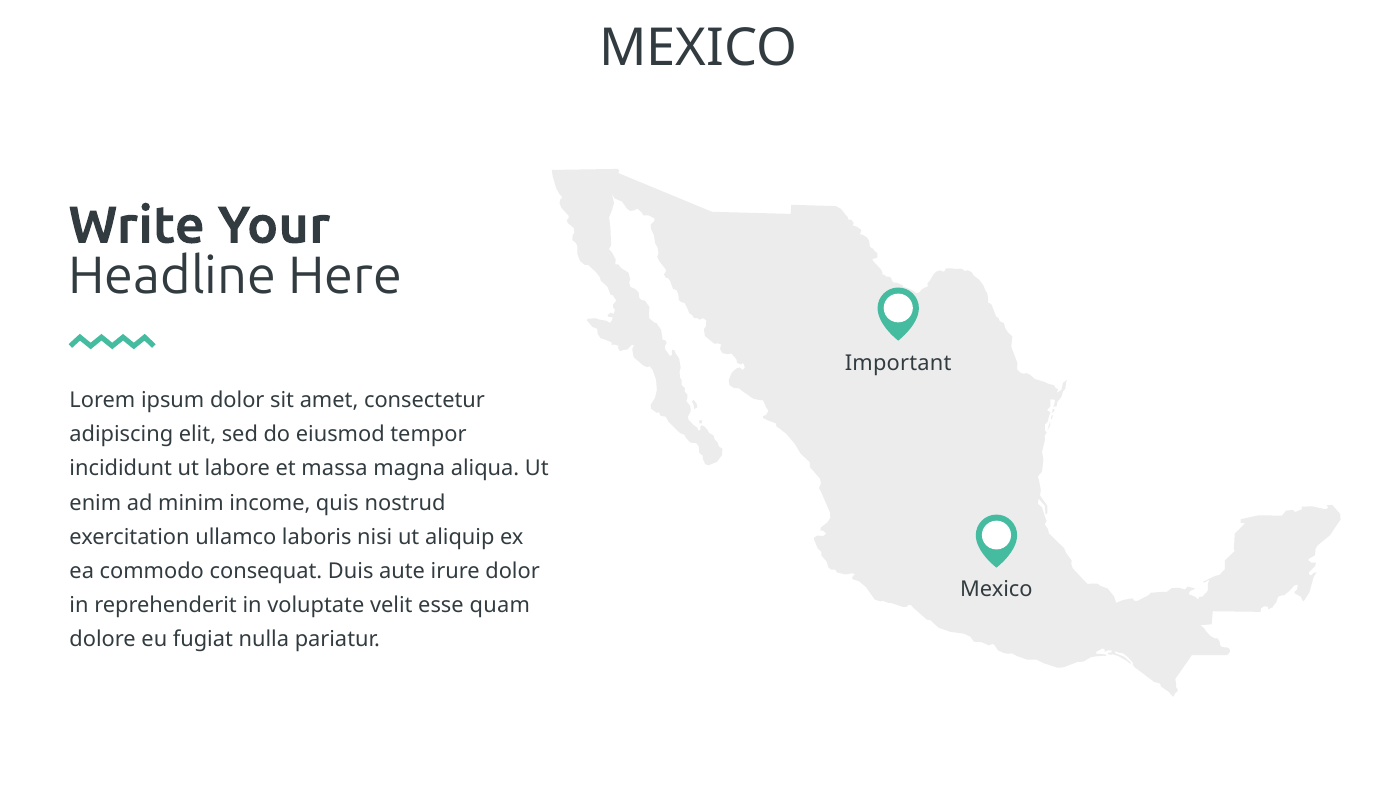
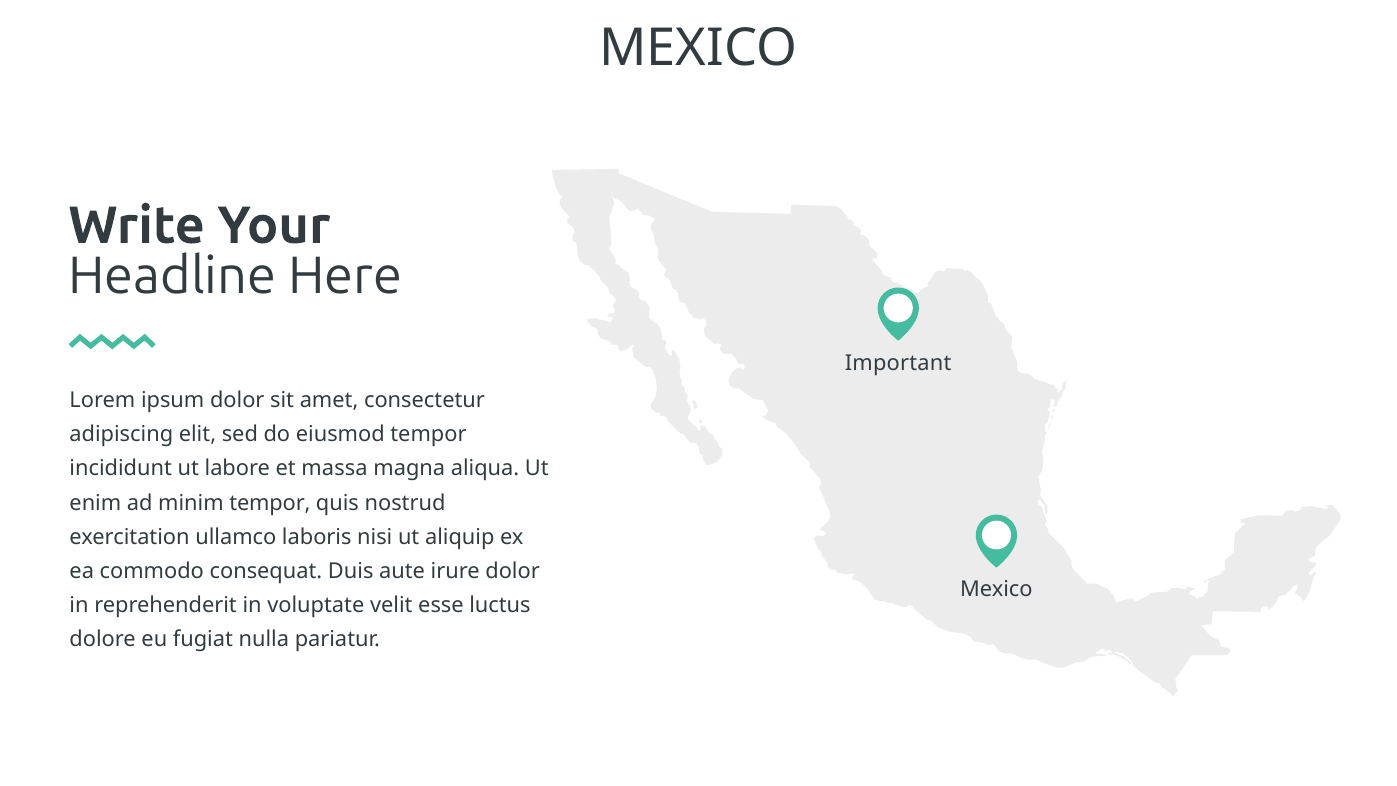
minim income: income -> tempor
quam: quam -> luctus
